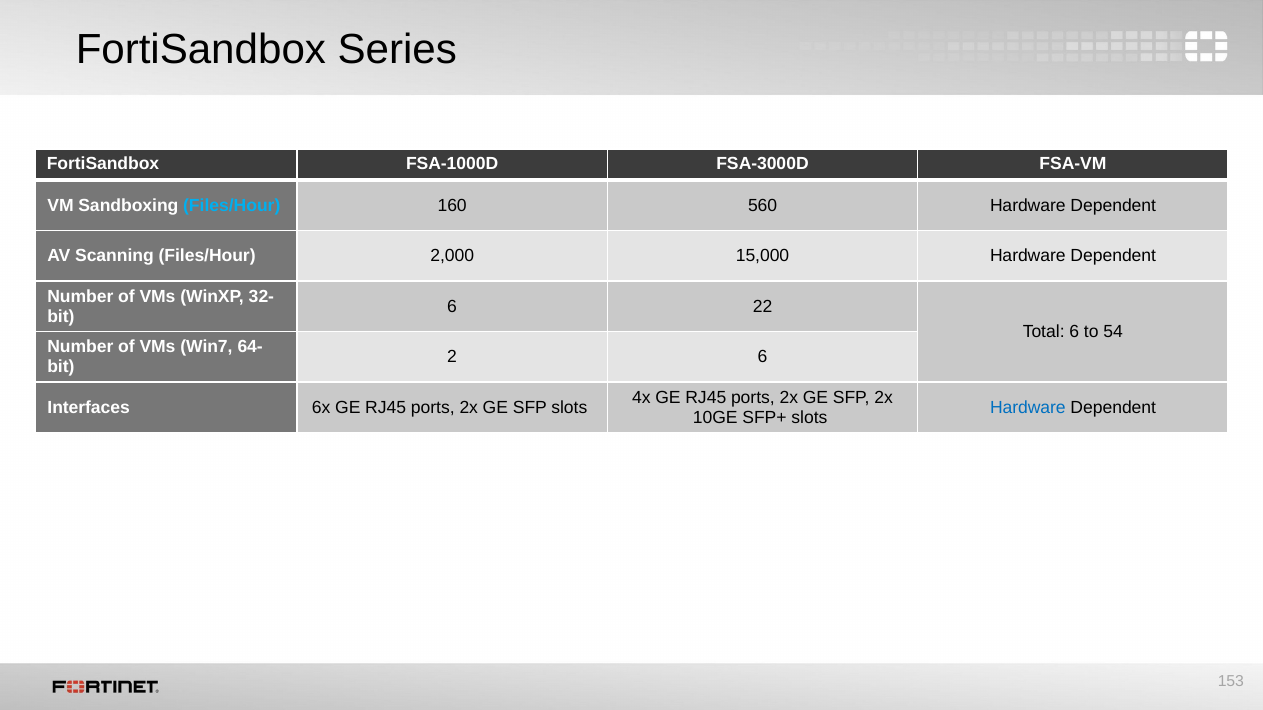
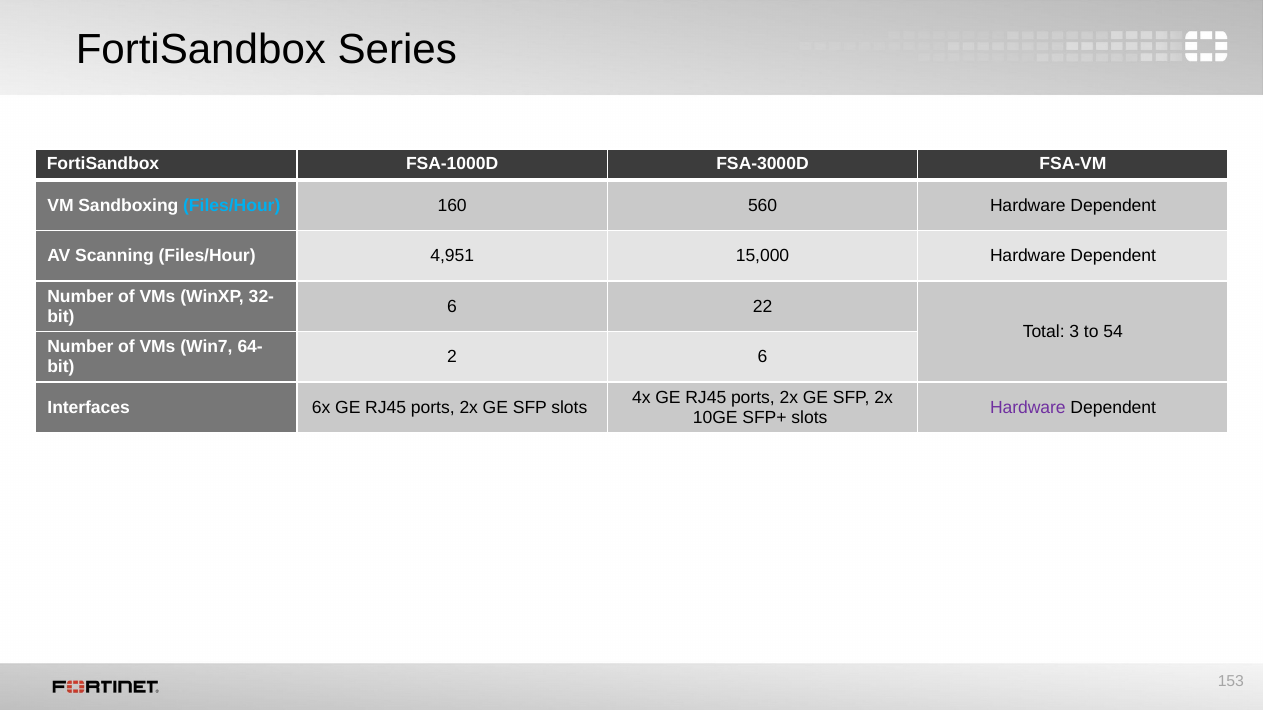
2,000: 2,000 -> 4,951
Total 6: 6 -> 3
Hardware at (1028, 408) colour: blue -> purple
